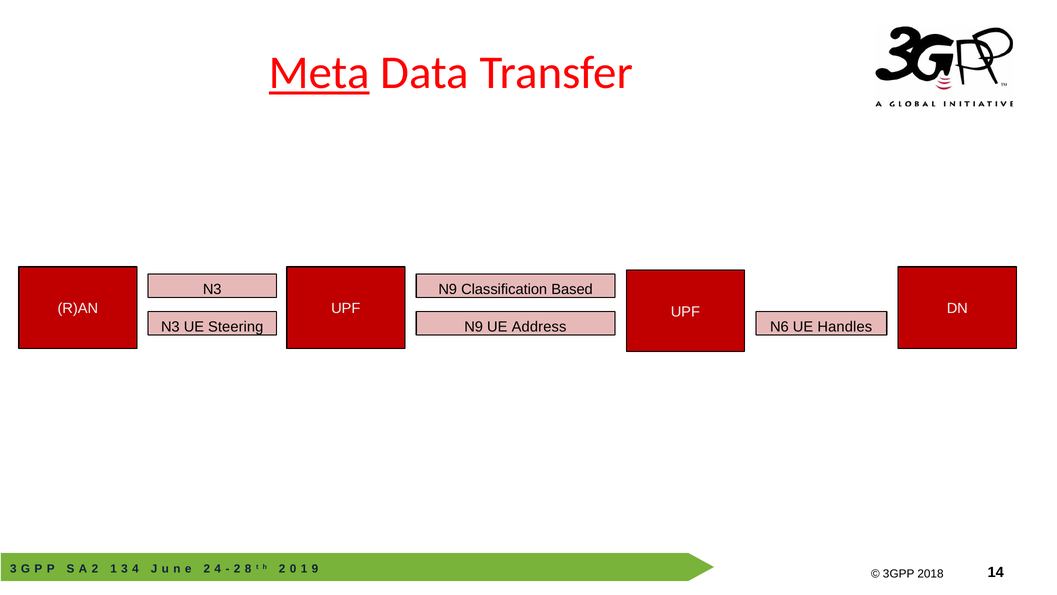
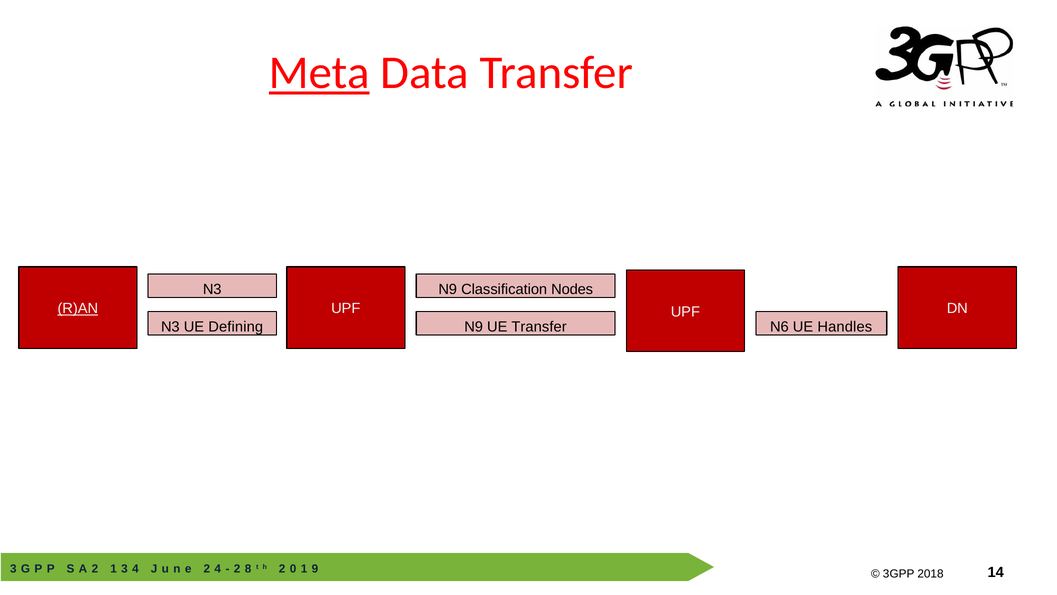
Based: Based -> Nodes
R)AN underline: none -> present
Steering: Steering -> Defining
UE Address: Address -> Transfer
